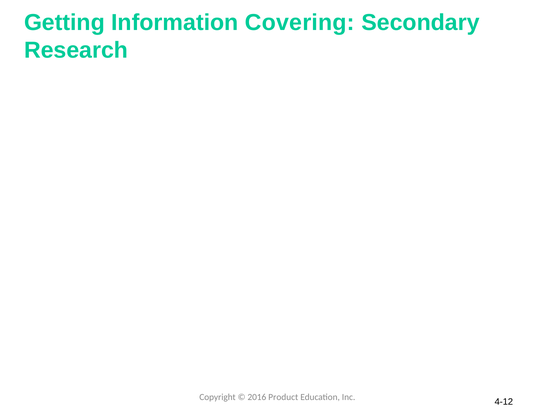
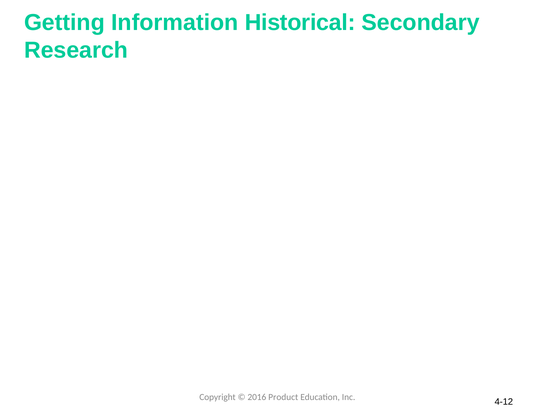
Covering: Covering -> Historical
